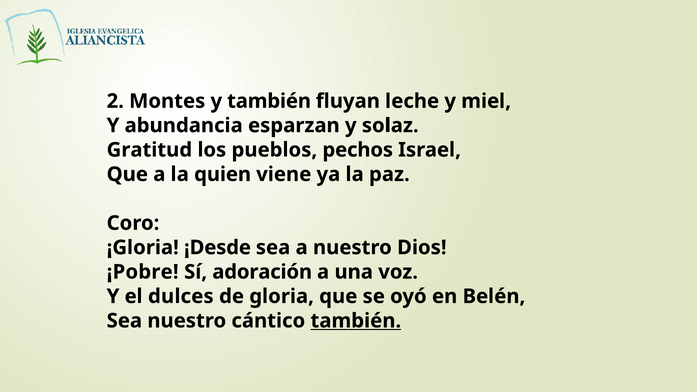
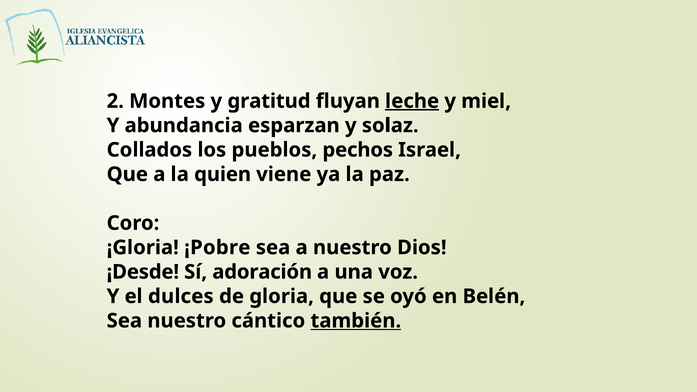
y también: también -> gratitud
leche underline: none -> present
Gratitud: Gratitud -> Collados
¡Desde: ¡Desde -> ¡Pobre
¡Pobre: ¡Pobre -> ¡Desde
